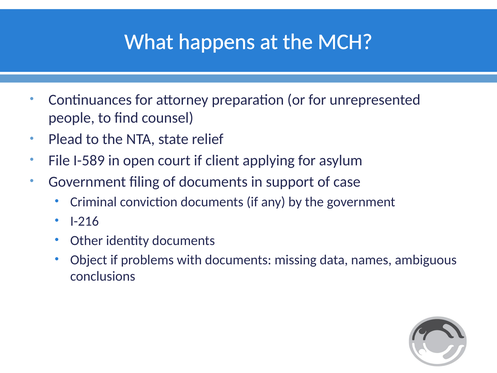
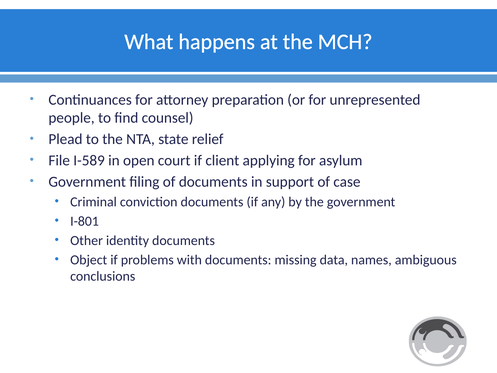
I-216: I-216 -> I-801
